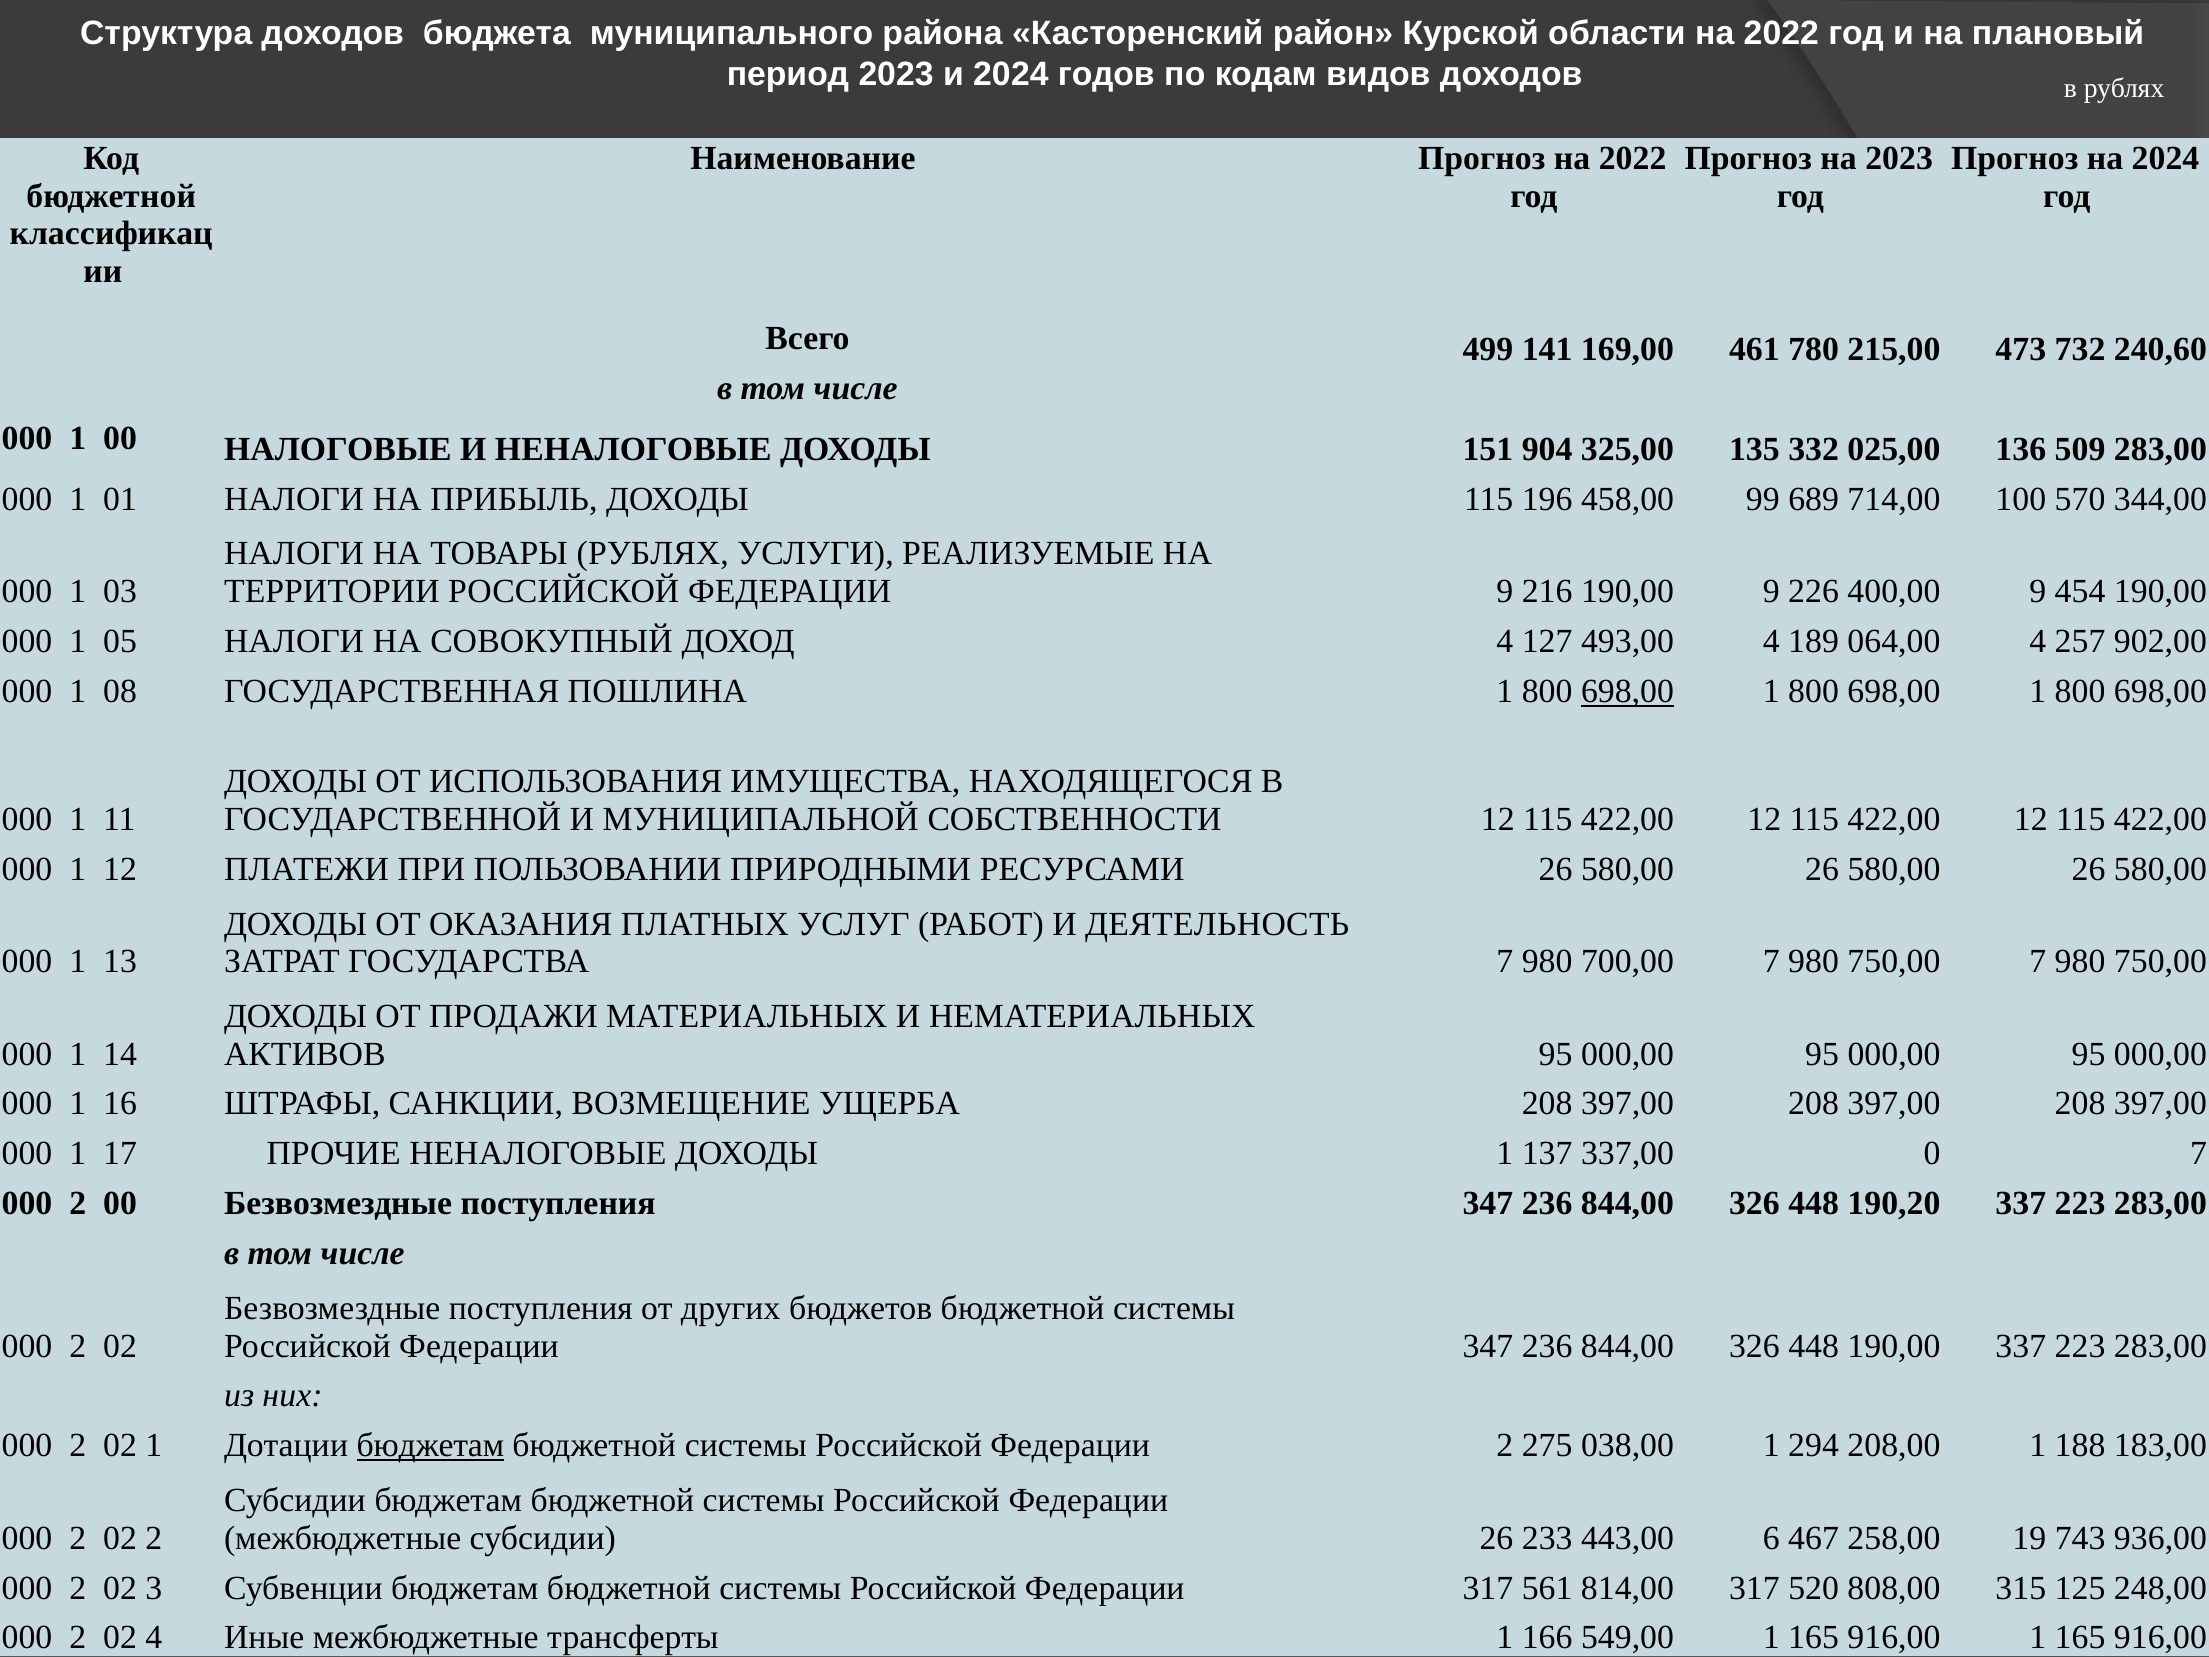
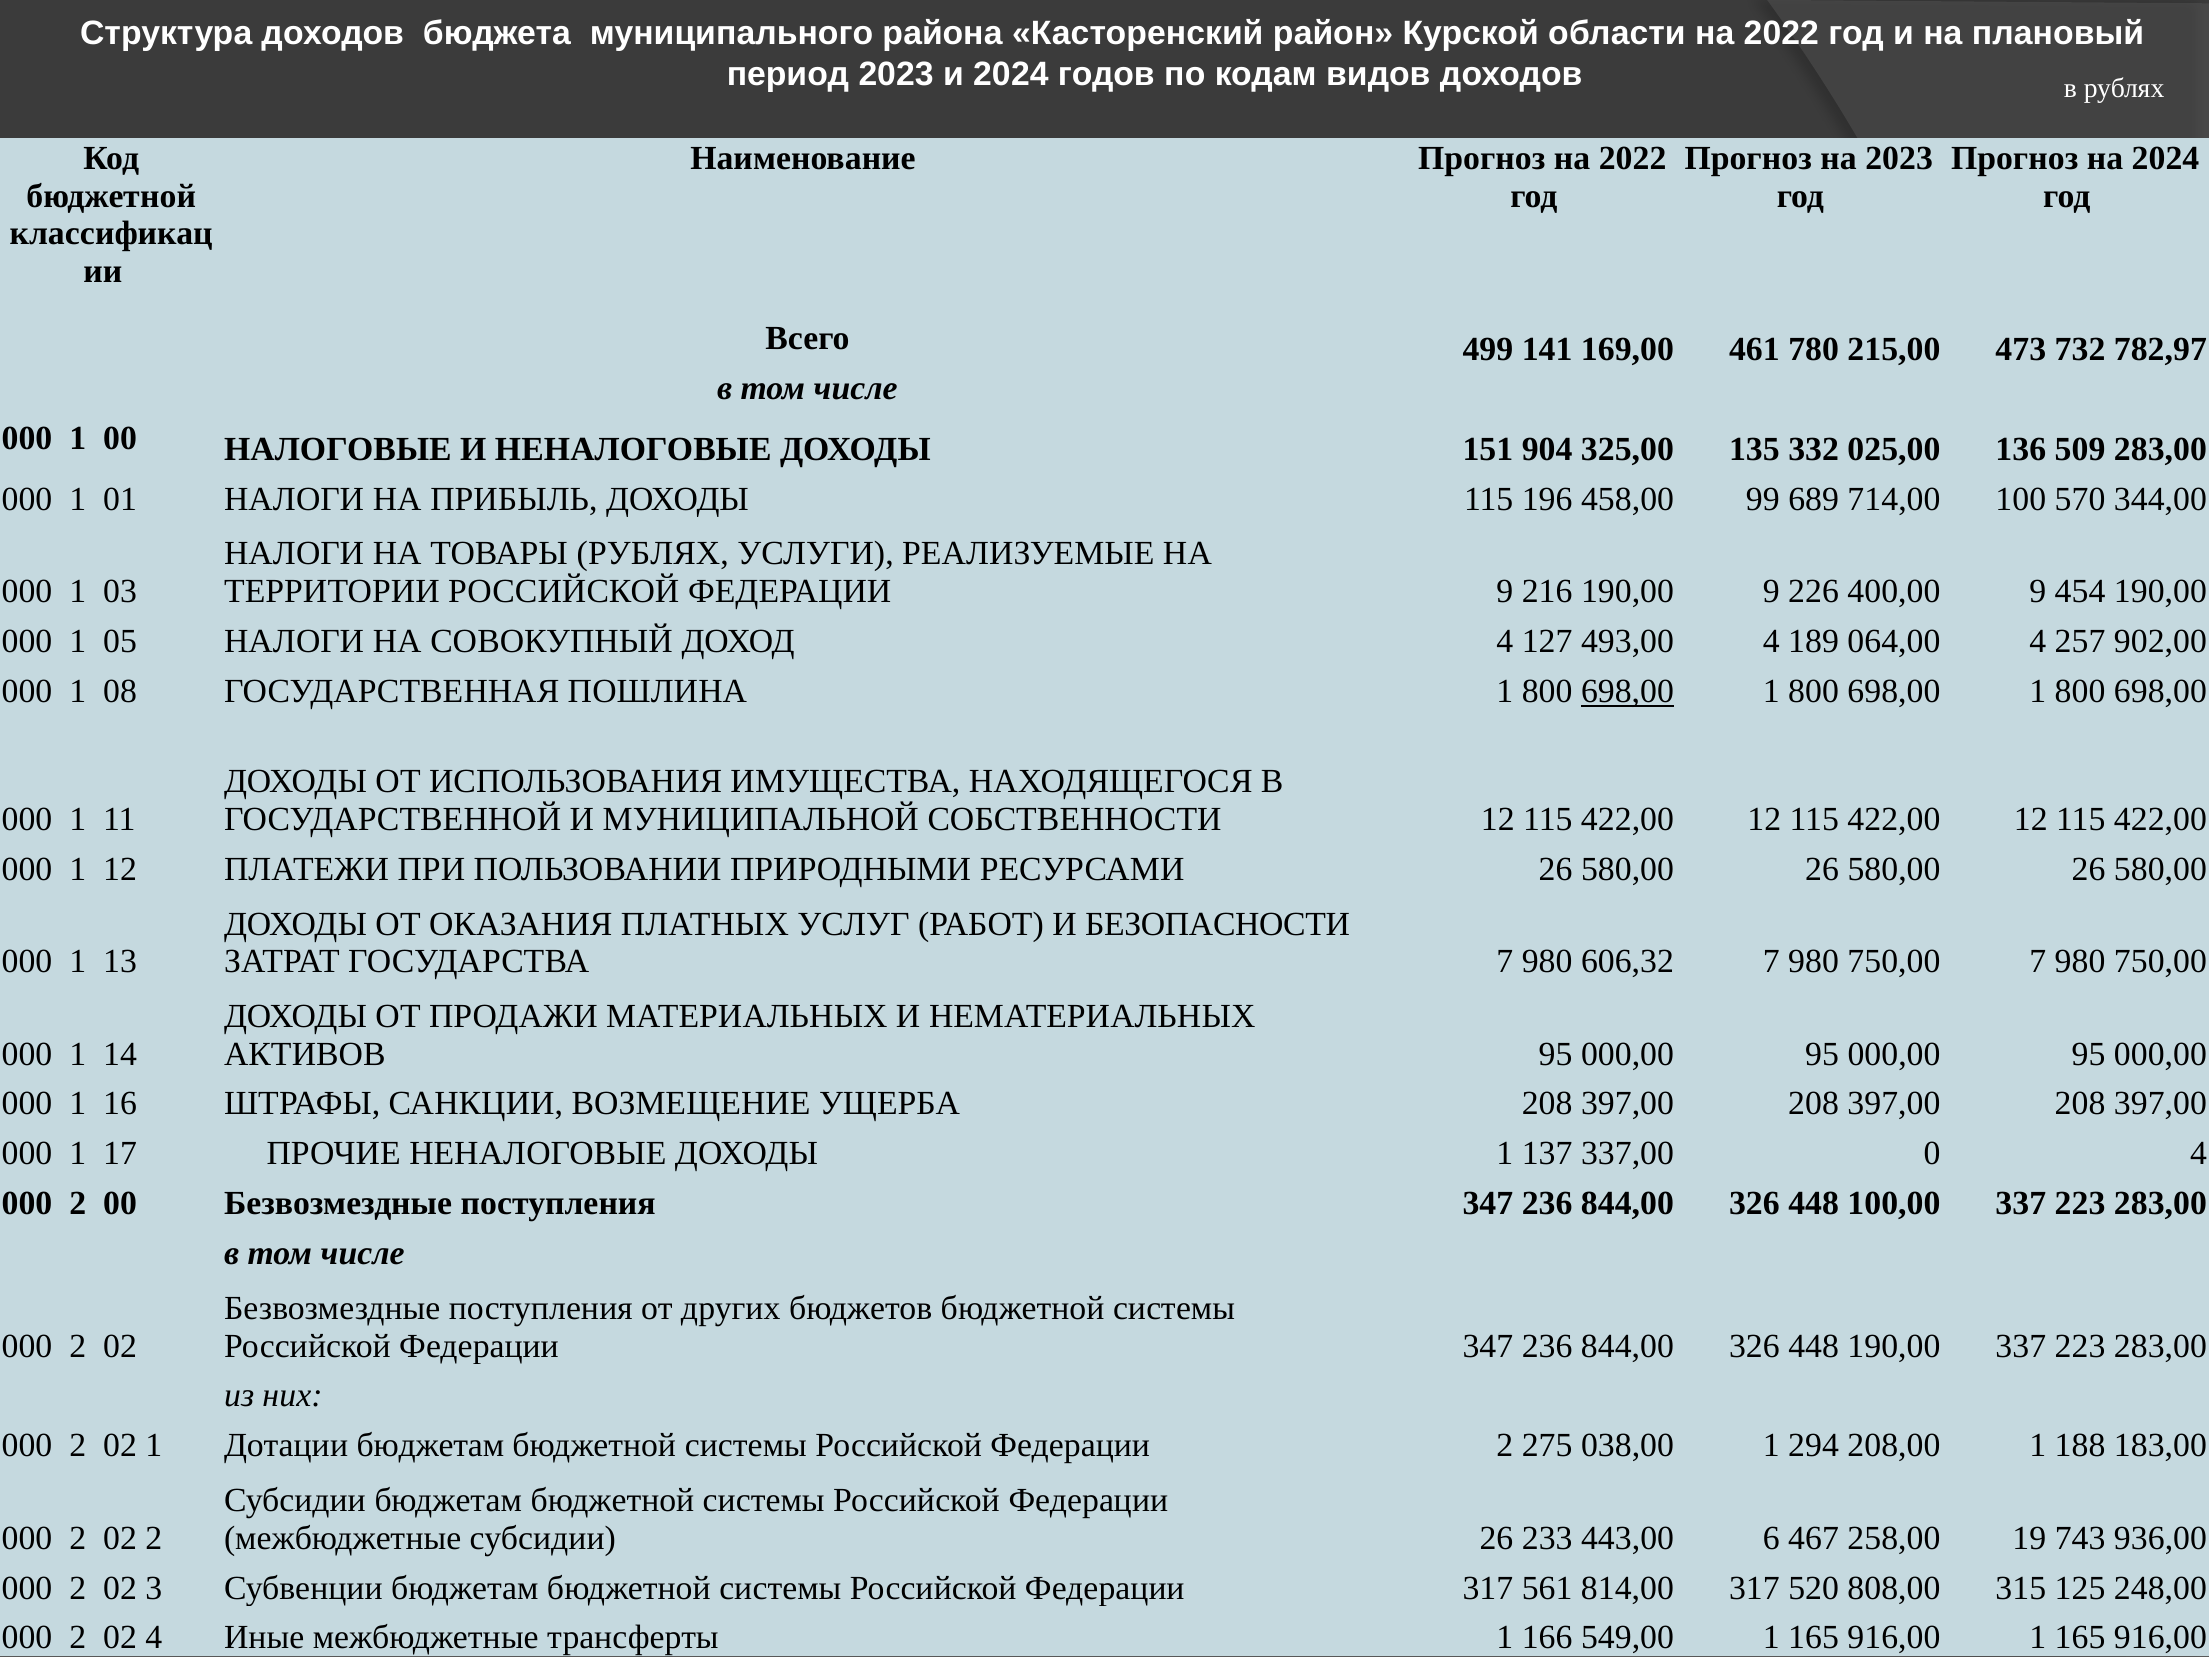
240,60: 240,60 -> 782,97
ДЕЯТЕЛЬНОСТЬ: ДЕЯТЕЛЬНОСТЬ -> БЕЗОПАСНОСТИ
700,00: 700,00 -> 606,32
0 7: 7 -> 4
190,20: 190,20 -> 100,00
бюджетам at (430, 1446) underline: present -> none
